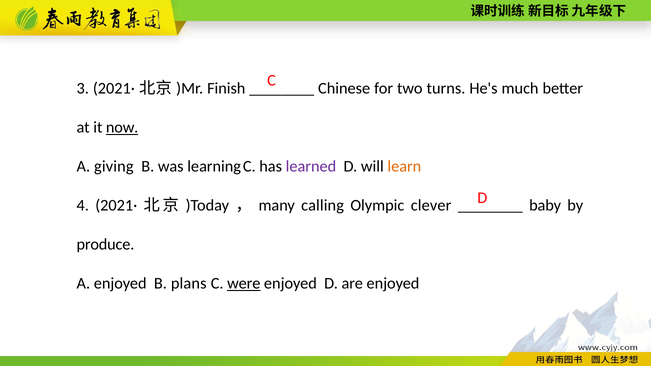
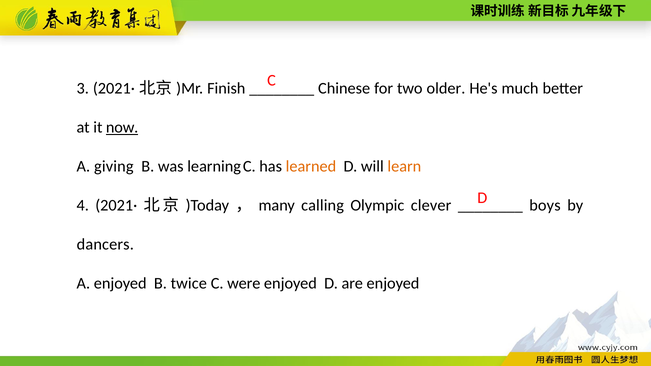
turns: turns -> older
learned colour: purple -> orange
baby: baby -> boys
produce: produce -> dancers
plans: plans -> twice
were underline: present -> none
